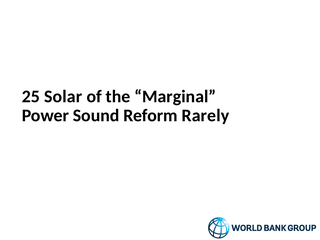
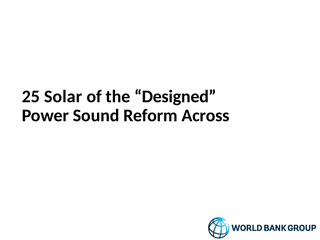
Marginal: Marginal -> Designed
Rarely: Rarely -> Across
